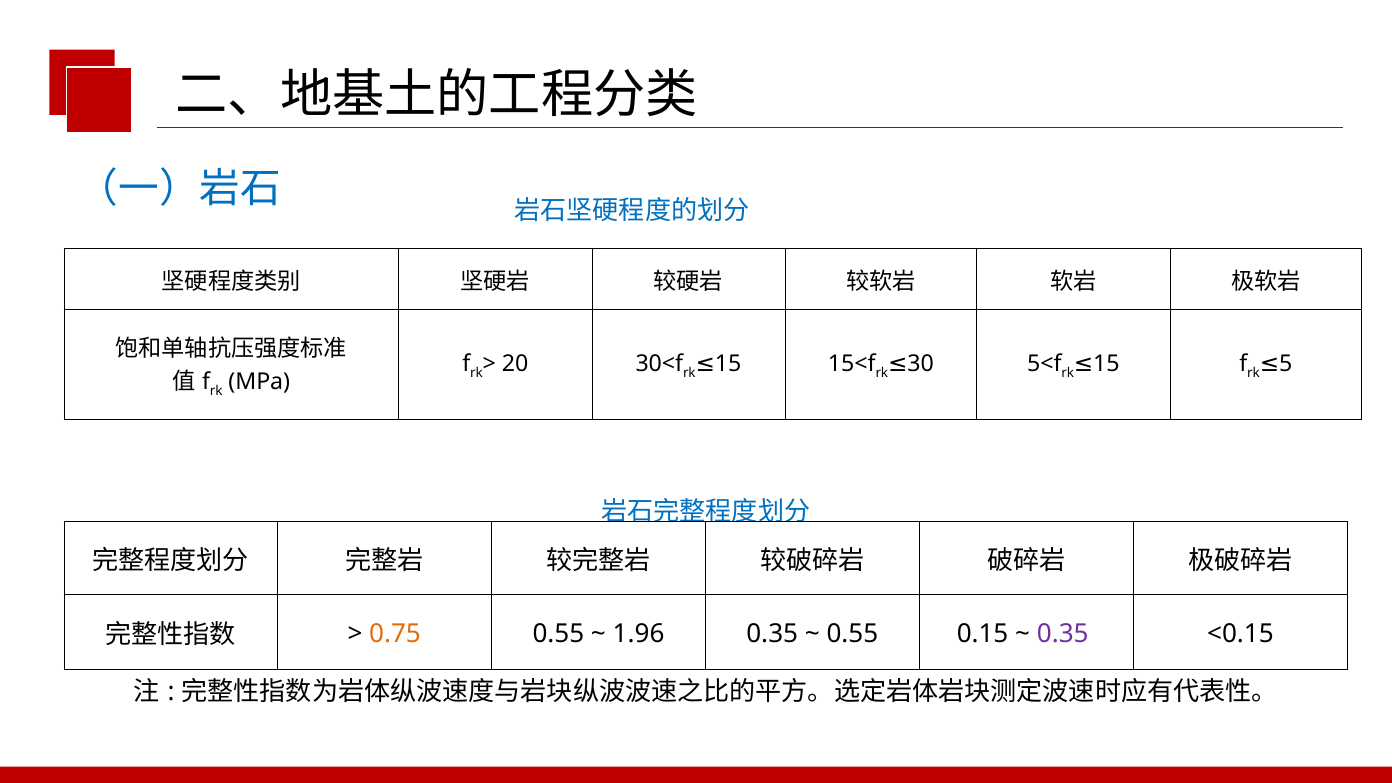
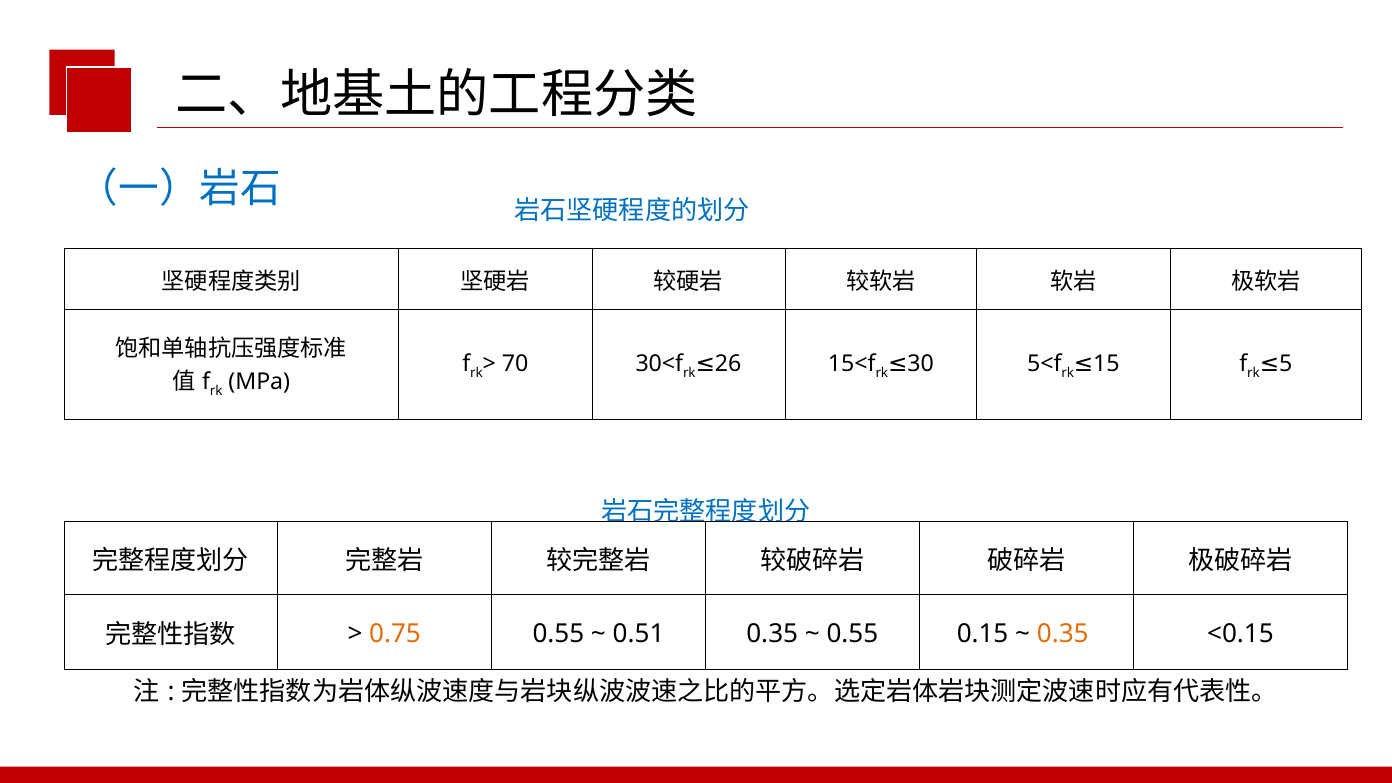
20: 20 -> 70
15 at (728, 364): 15 -> 26
1.96: 1.96 -> 0.51
0.35 at (1063, 634) colour: purple -> orange
